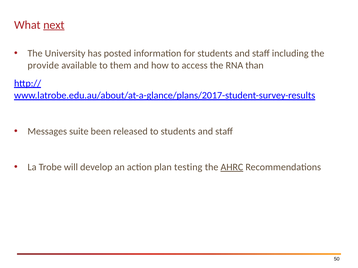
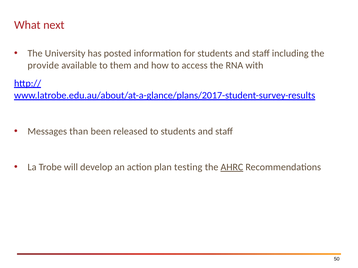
next underline: present -> none
than: than -> with
suite: suite -> than
